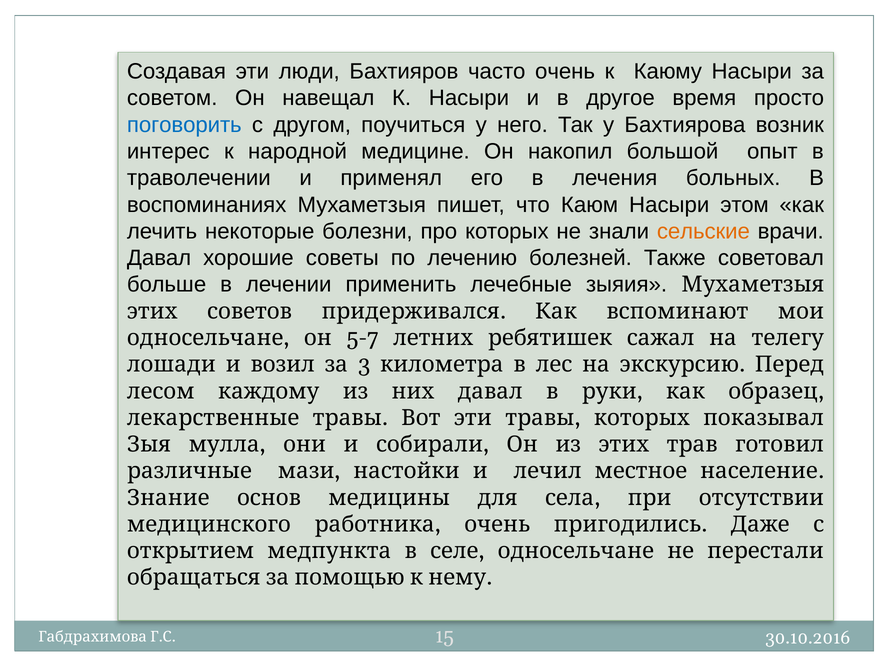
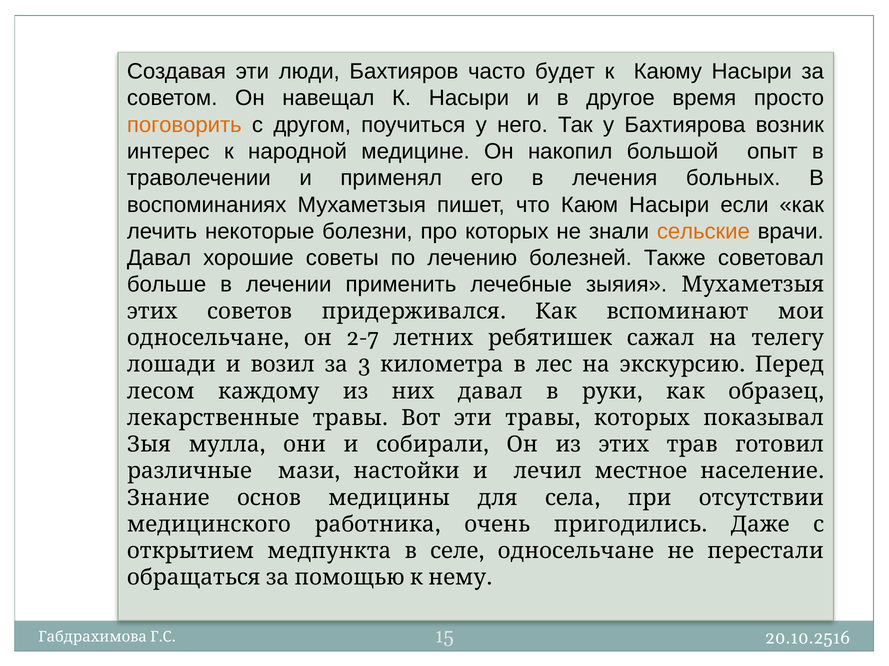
часто очень: очень -> будет
поговорить colour: blue -> orange
этом: этом -> если
5-7: 5-7 -> 2-7
30.10.2016: 30.10.2016 -> 20.10.2516
